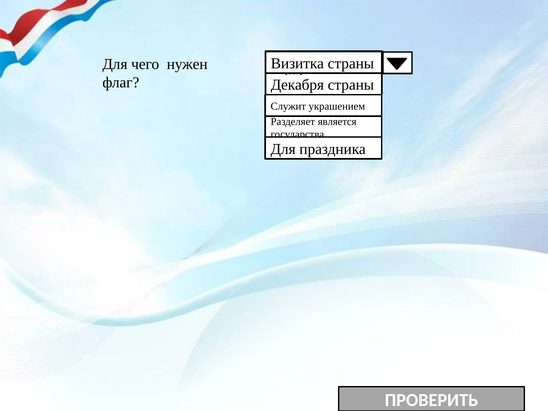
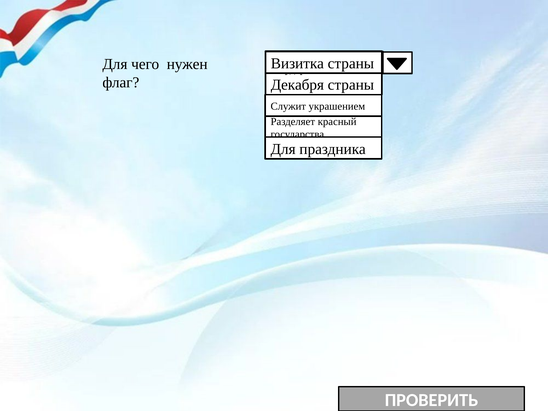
является: является -> красный
